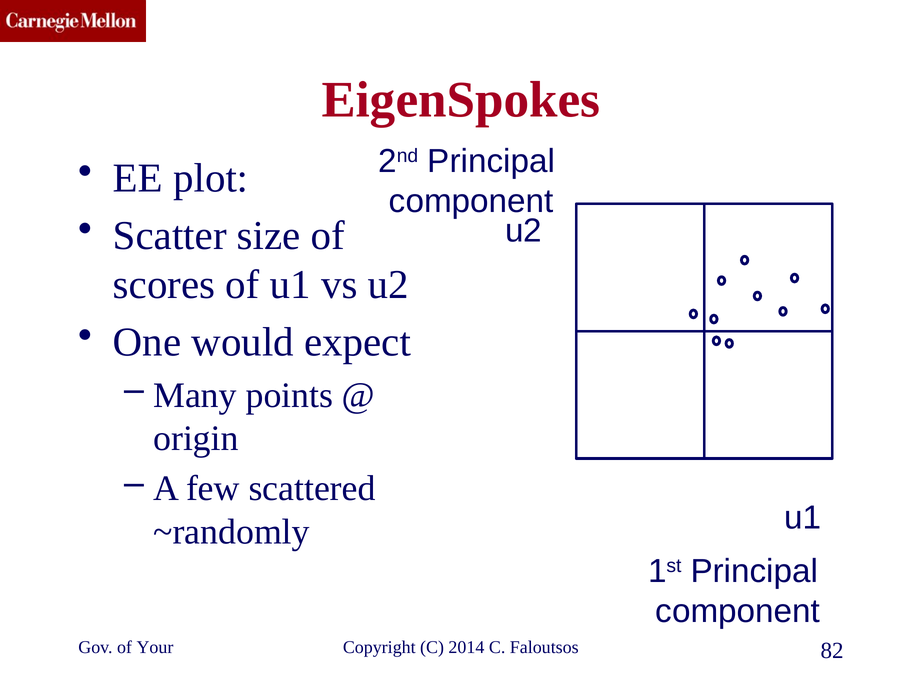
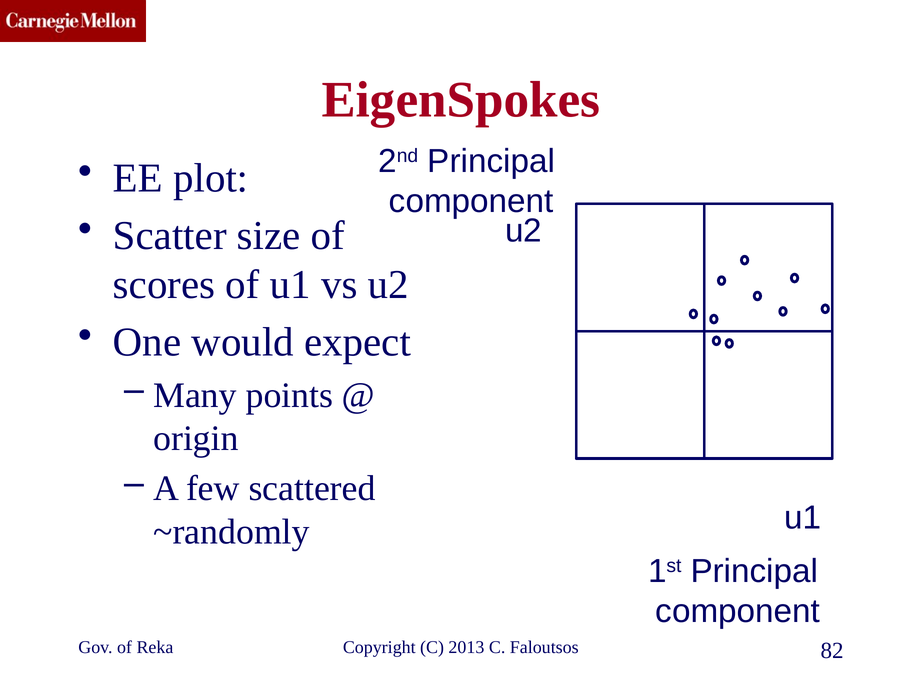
Your: Your -> Reka
2014: 2014 -> 2013
